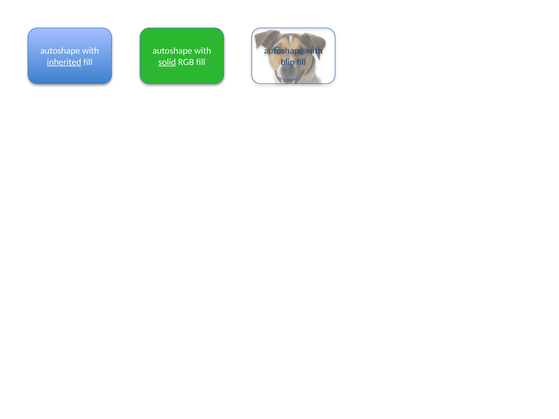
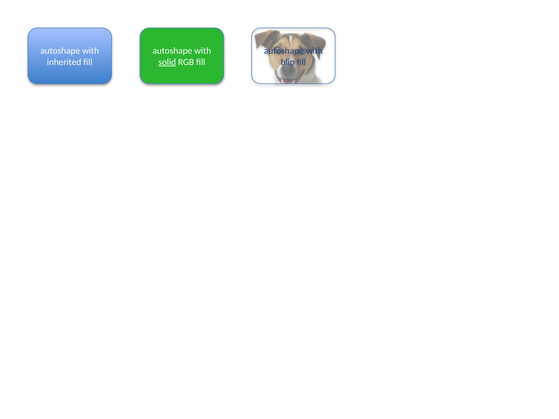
inherited underline: present -> none
